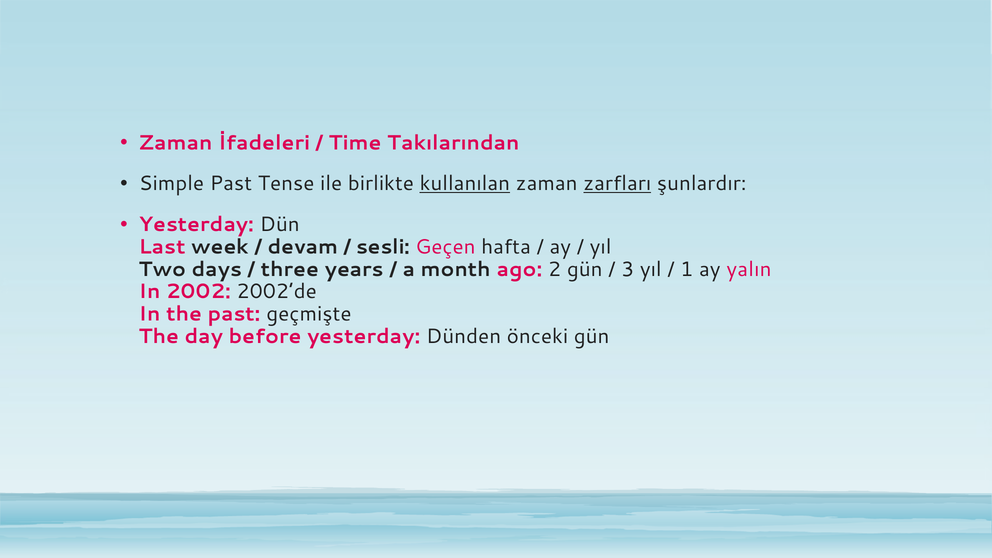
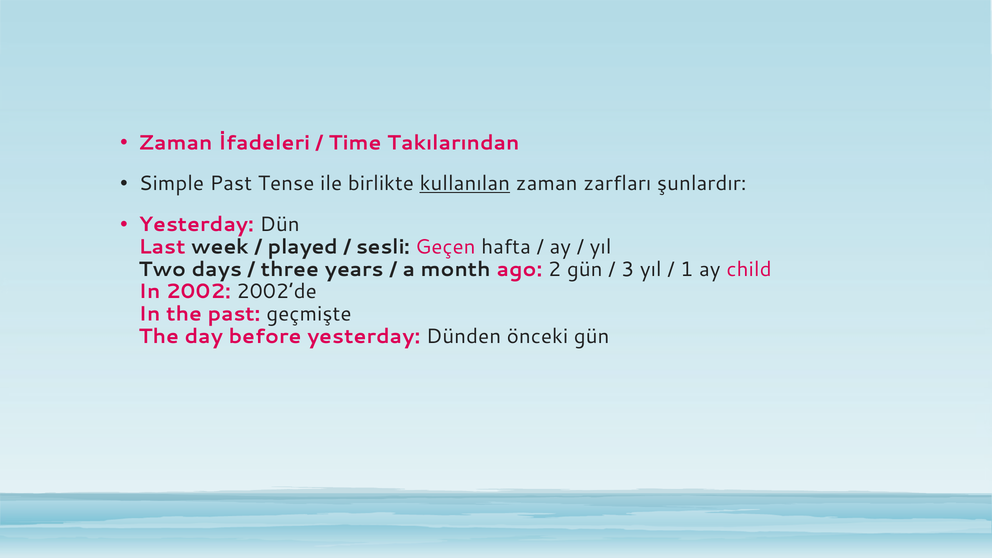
zarfları underline: present -> none
devam: devam -> played
yalın: yalın -> child
